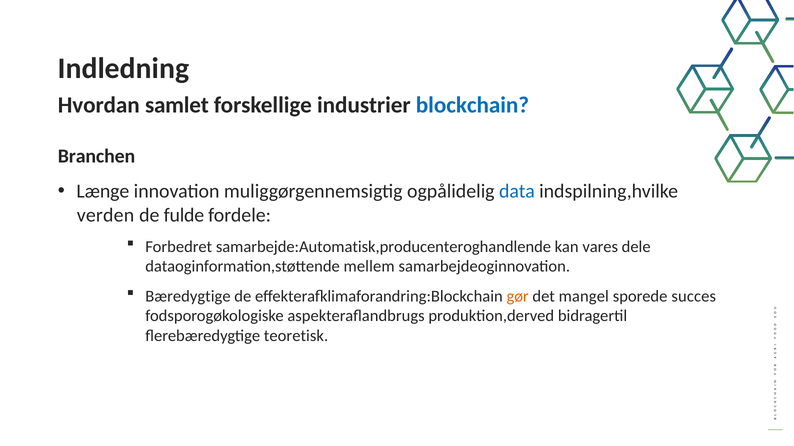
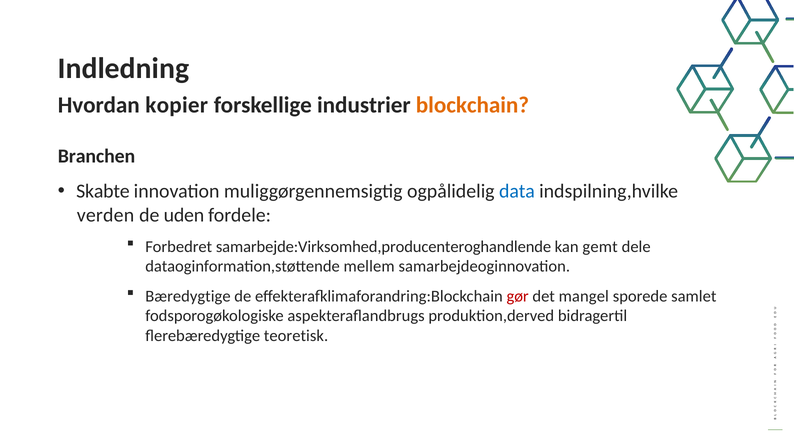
samlet: samlet -> kopier
blockchain colour: blue -> orange
Længe: Længe -> Skabte
fulde: fulde -> uden
samarbejde:Automatisk,producenteroghandlende: samarbejde:Automatisk,producenteroghandlende -> samarbejde:Virksomhed,producenteroghandlende
vares: vares -> gemt
gør colour: orange -> red
succes: succes -> samlet
